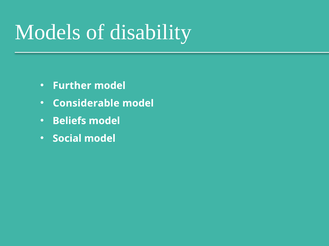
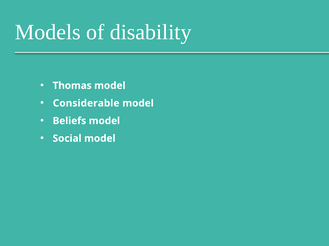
Further: Further -> Thomas
